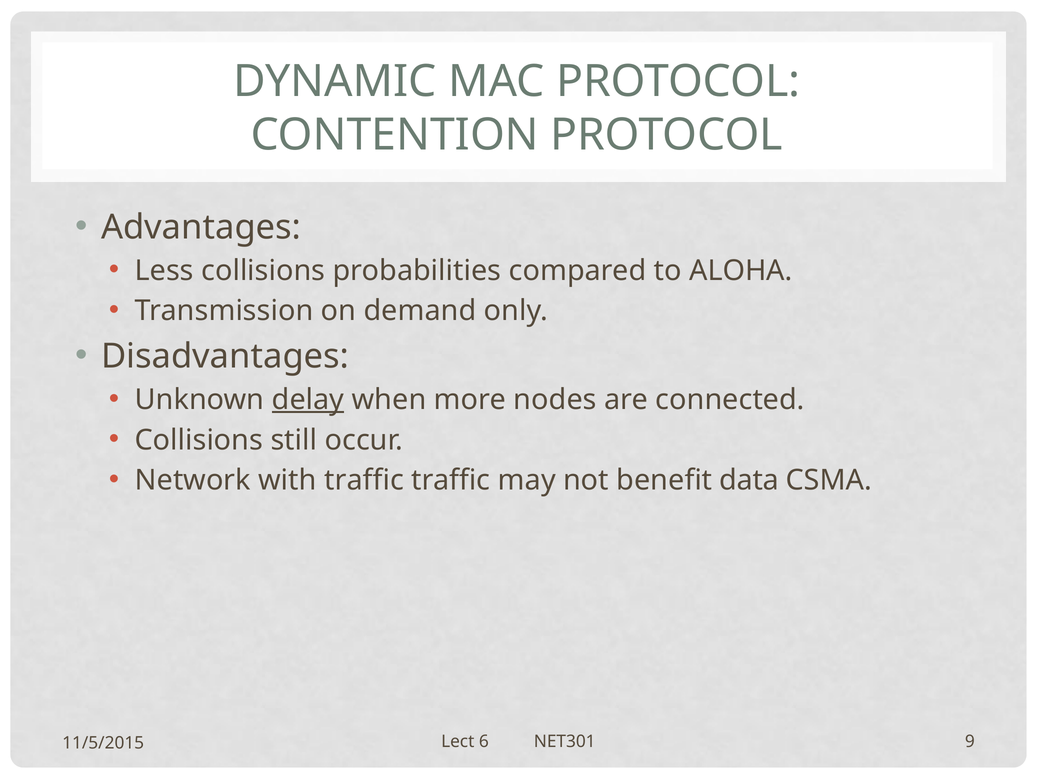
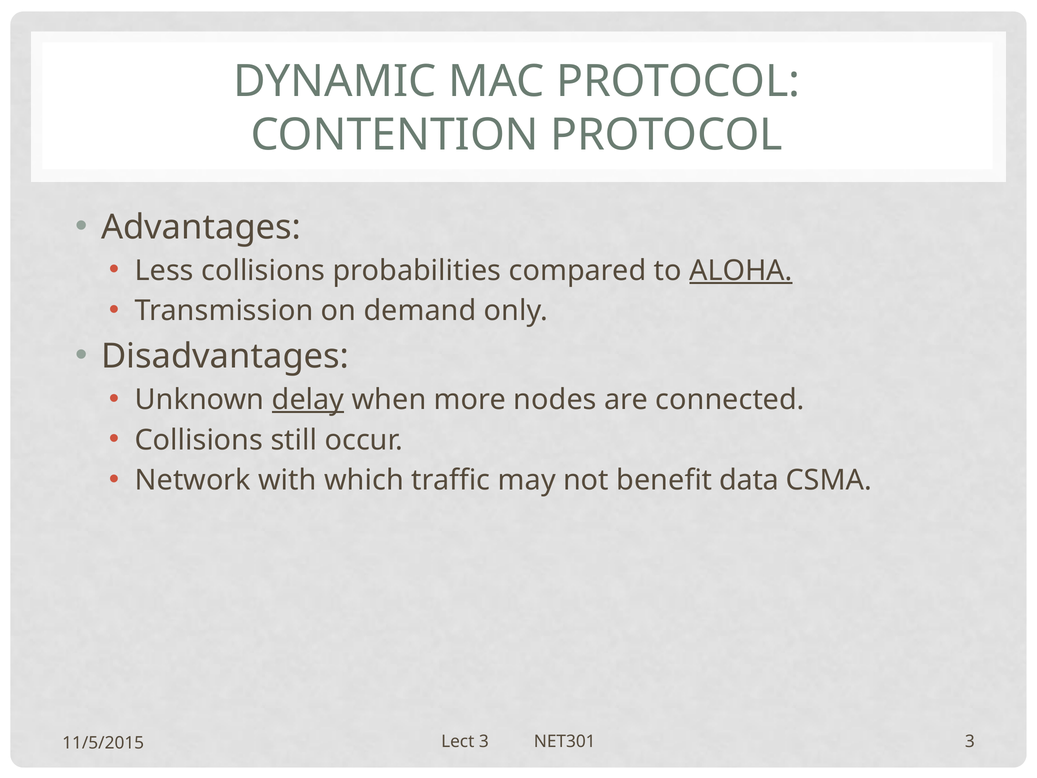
ALOHA underline: none -> present
with traffic: traffic -> which
Lect 6: 6 -> 3
NET301 9: 9 -> 3
